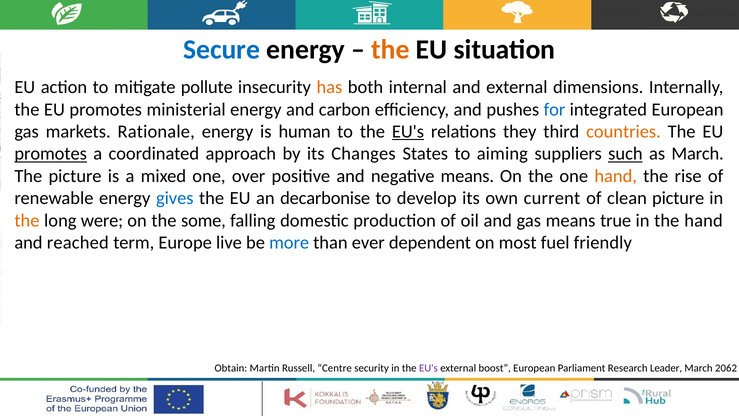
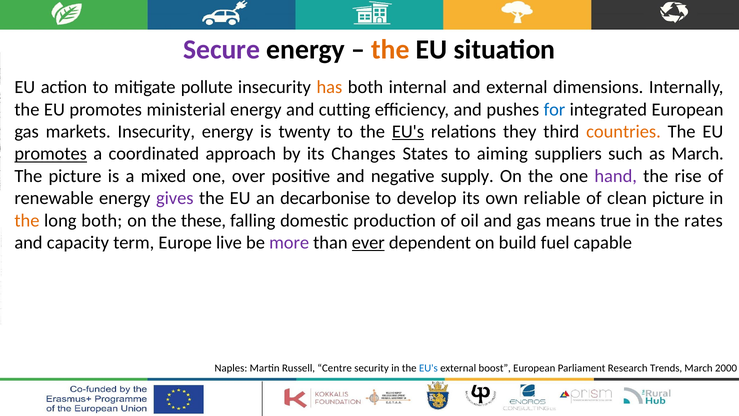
Secure colour: blue -> purple
carbon: carbon -> cutting
markets Rationale: Rationale -> Insecurity
human: human -> twenty
such underline: present -> none
negative means: means -> supply
hand at (616, 176) colour: orange -> purple
gives colour: blue -> purple
current: current -> reliable
long were: were -> both
some: some -> these
the hand: hand -> rates
reached: reached -> capacity
more colour: blue -> purple
ever underline: none -> present
most: most -> build
friendly: friendly -> capable
Obtain: Obtain -> Naples
EU's at (428, 368) colour: purple -> blue
Leader: Leader -> Trends
2062: 2062 -> 2000
